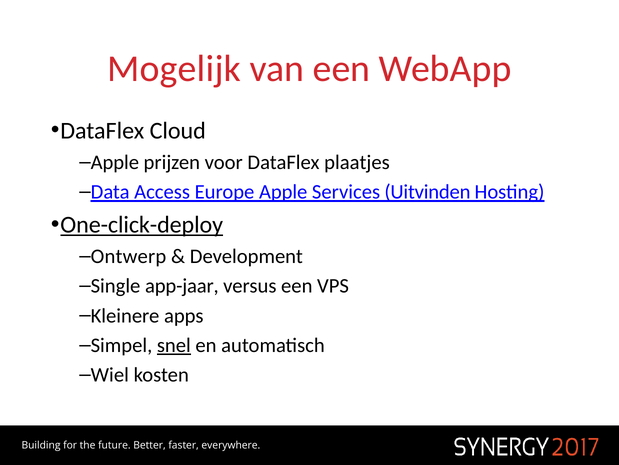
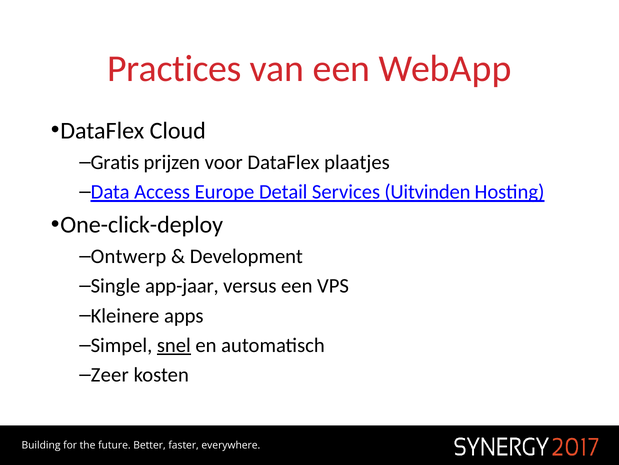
Mogelijk: Mogelijk -> Practices
Apple at (115, 162): Apple -> Gratis
Europe Apple: Apple -> Detail
One-click-deploy underline: present -> none
Wiel: Wiel -> Zeer
